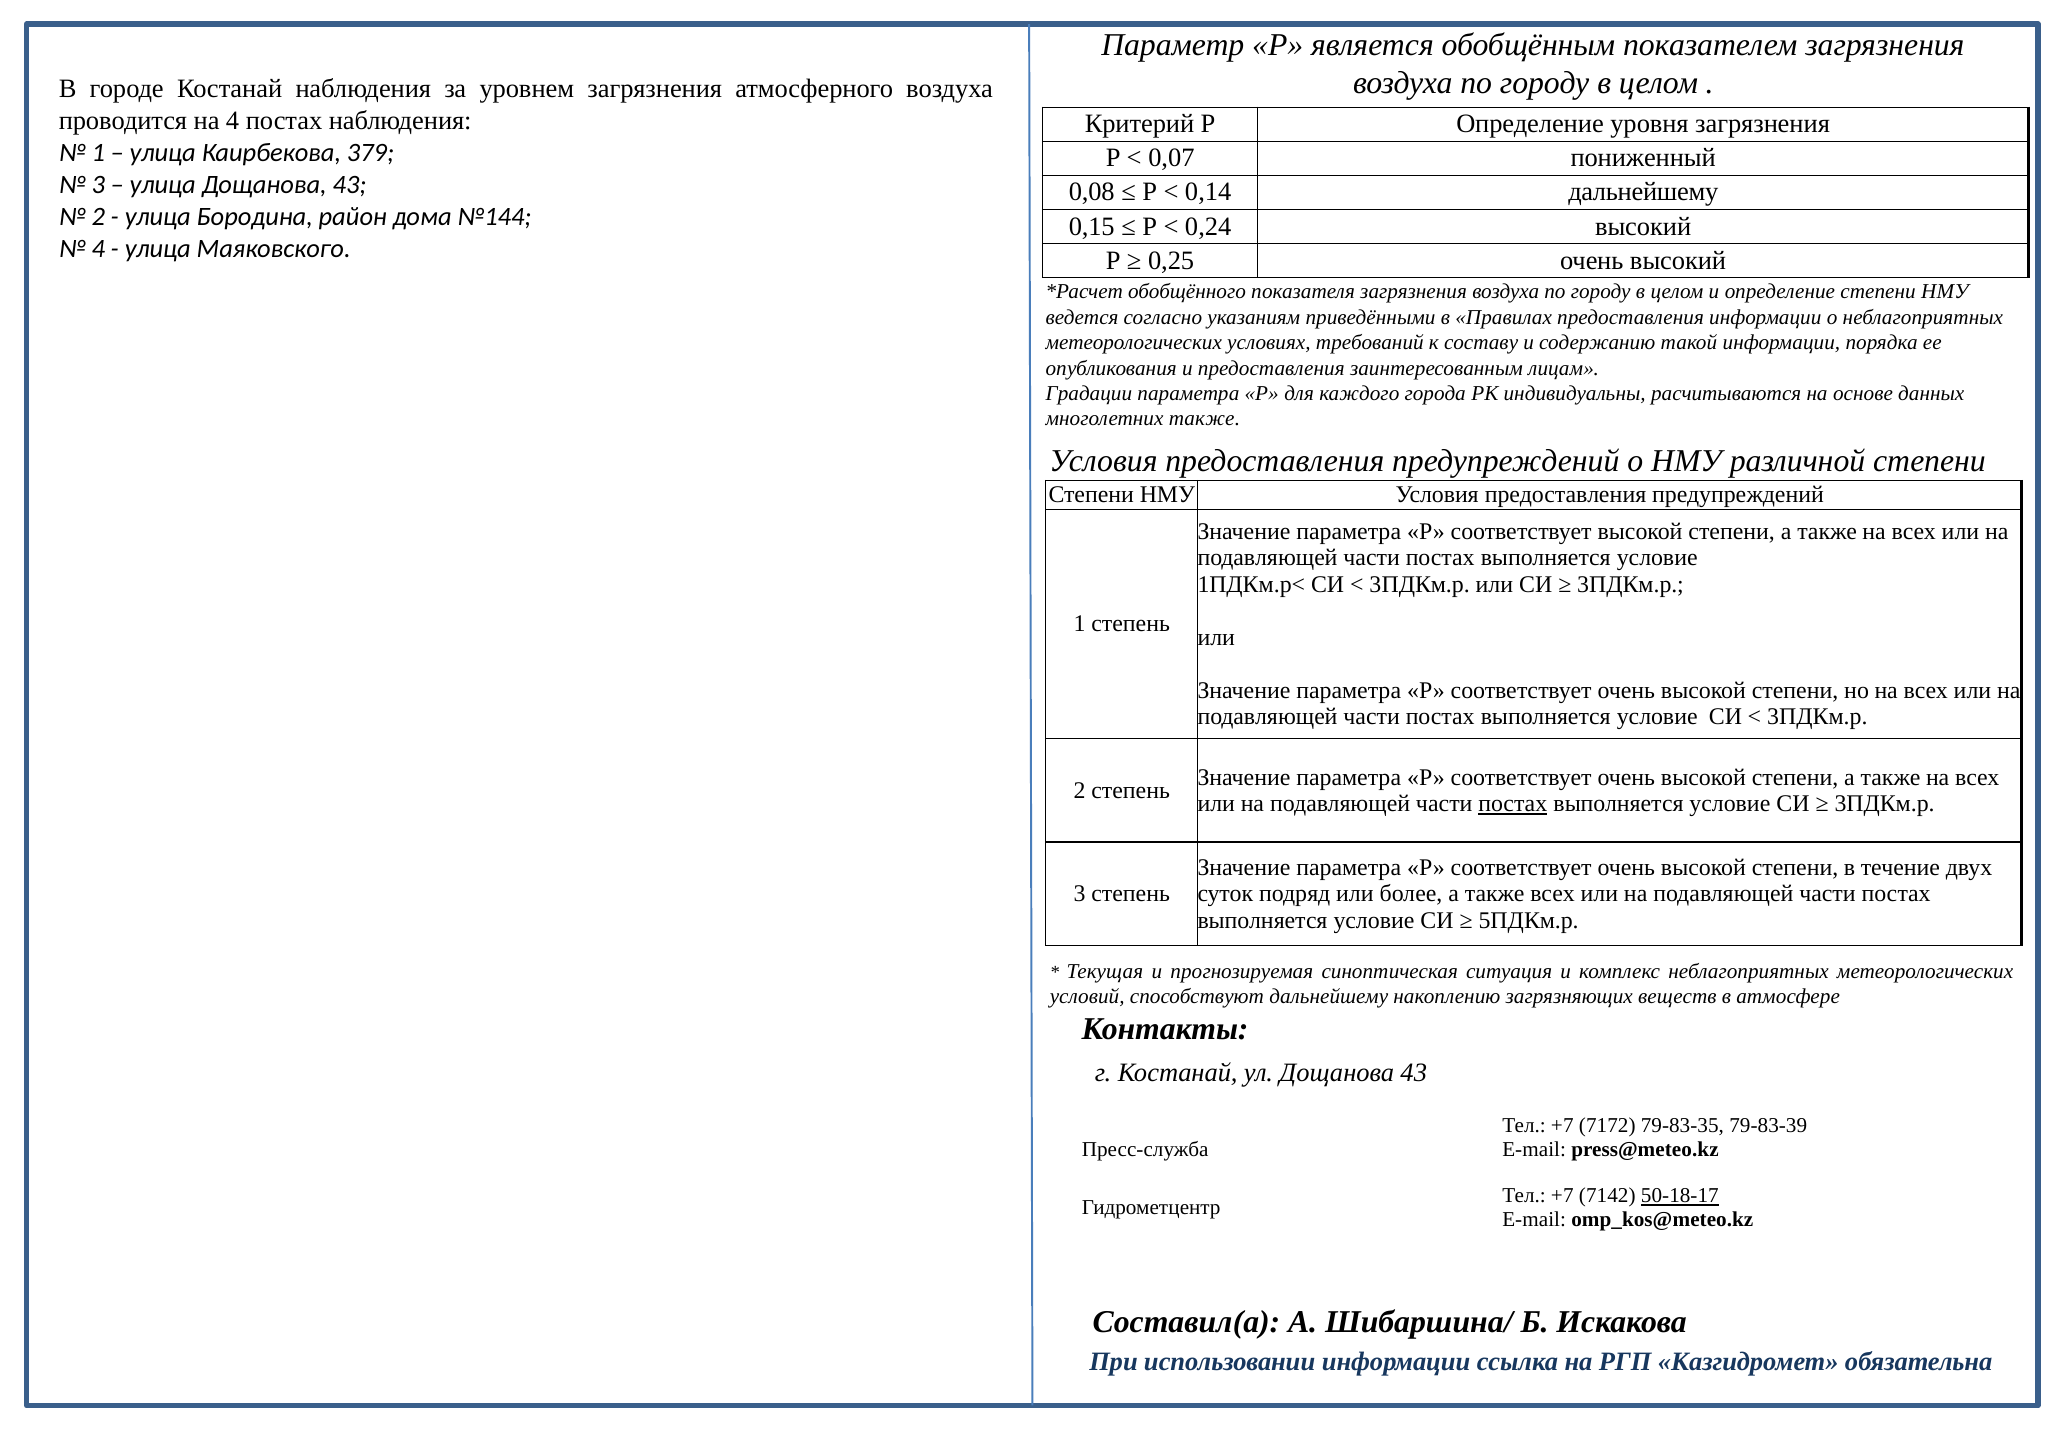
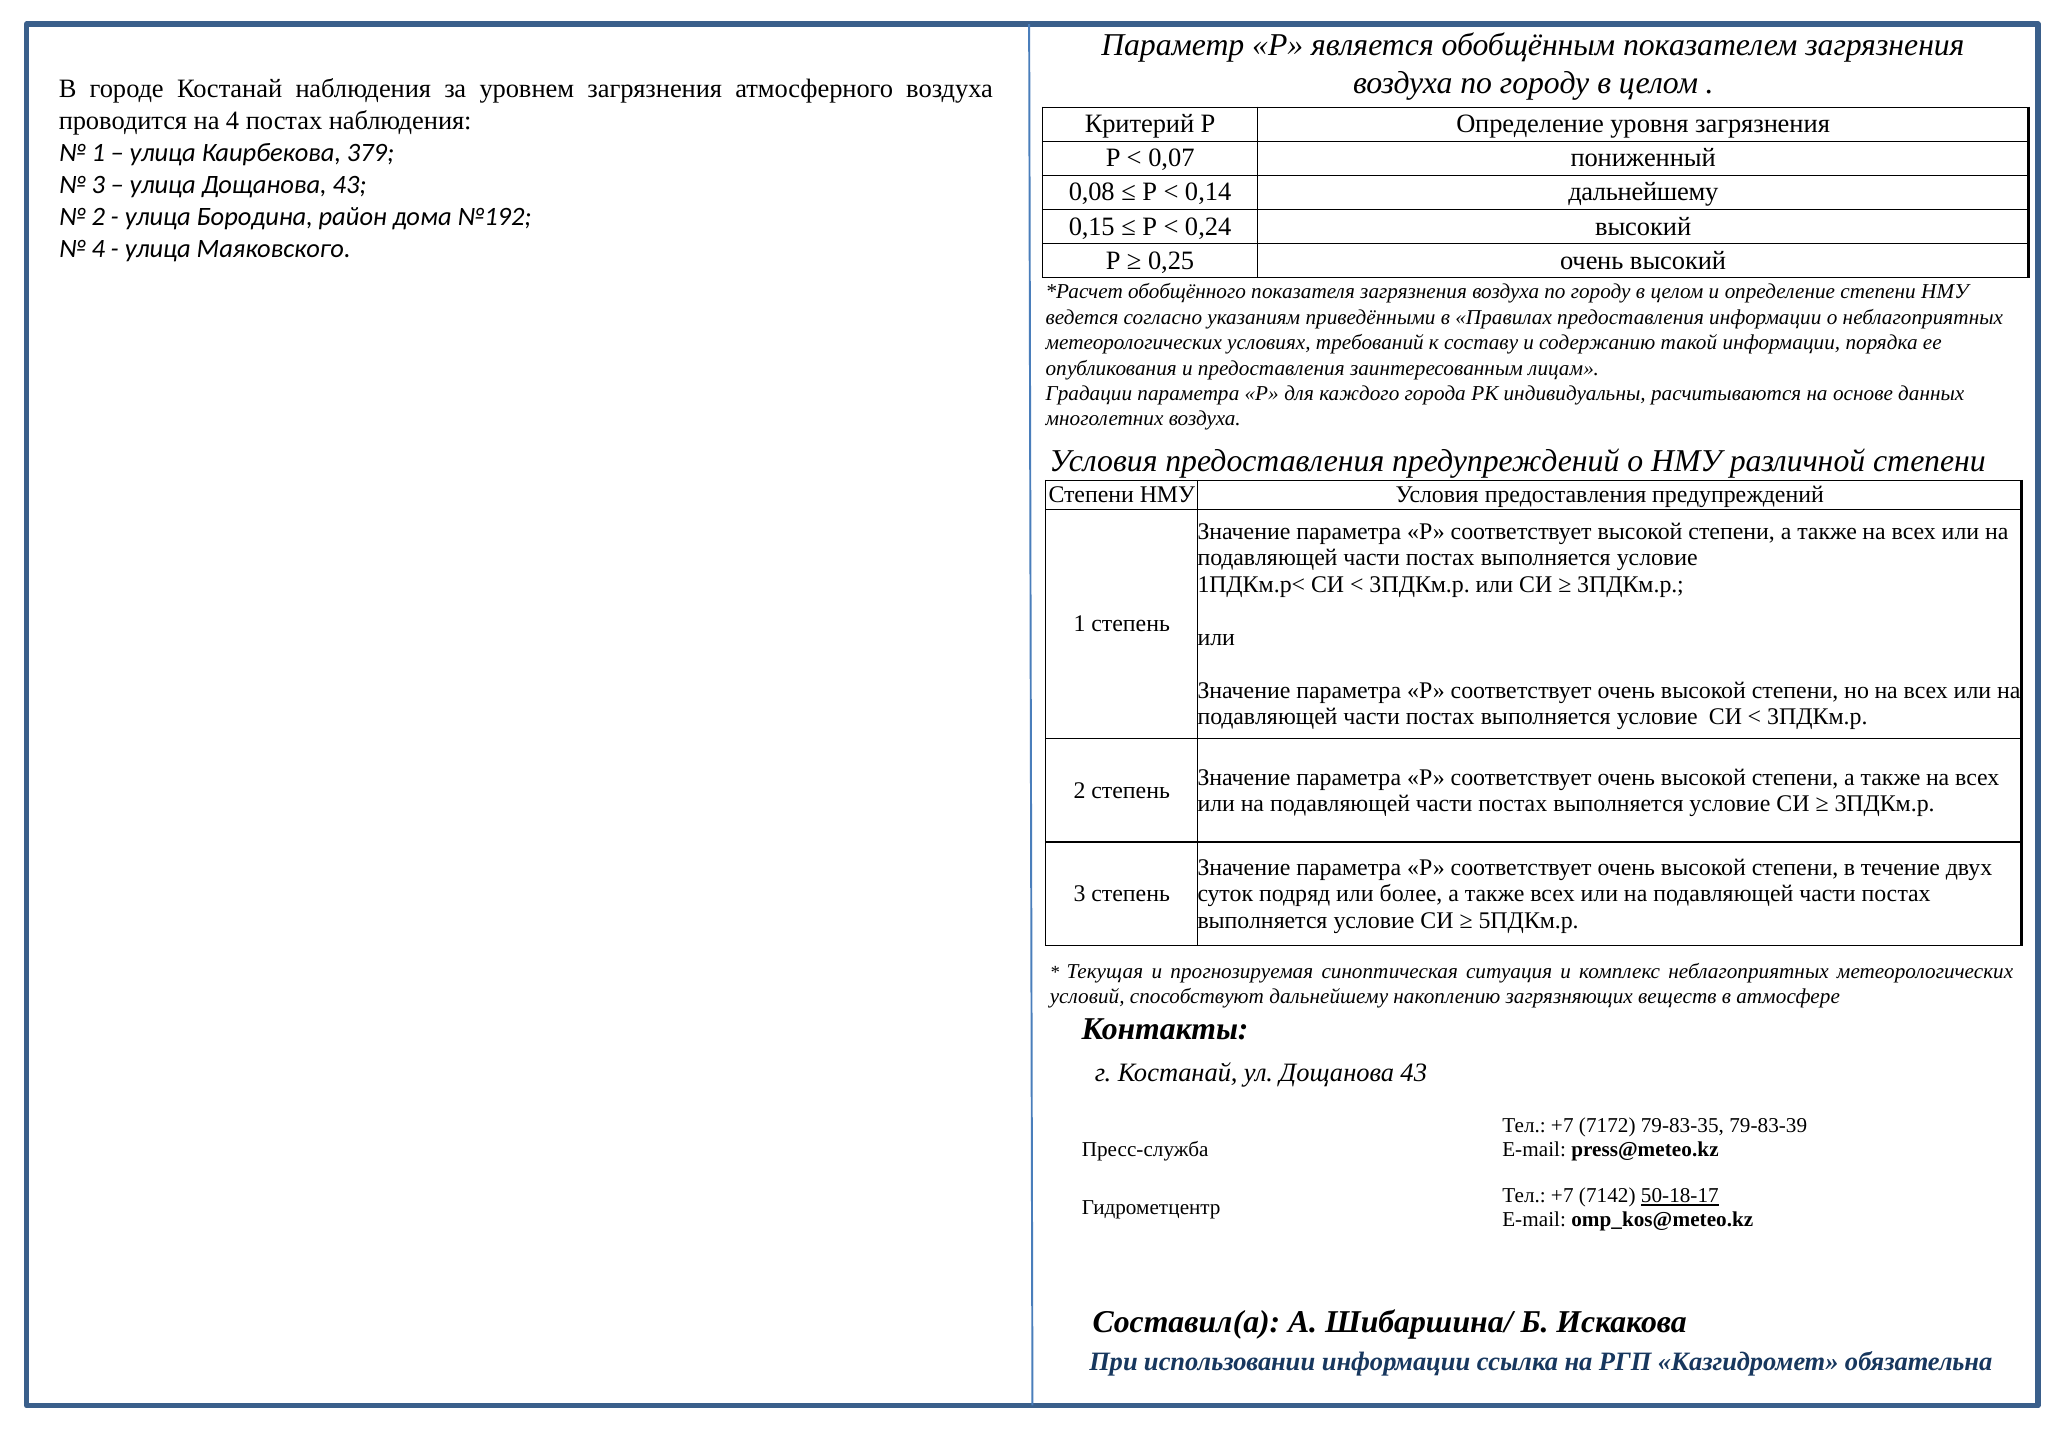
№144: №144 -> №192
многолетних также: также -> воздуха
постах at (1513, 804) underline: present -> none
